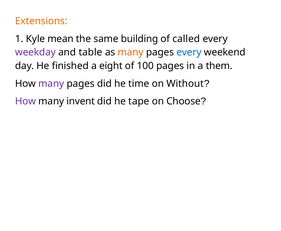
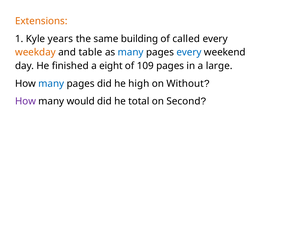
mean: mean -> years
weekday colour: purple -> orange
many at (131, 52) colour: orange -> blue
100: 100 -> 109
them: them -> large
many at (51, 83) colour: purple -> blue
time: time -> high
invent: invent -> would
tape: tape -> total
Choose: Choose -> Second
